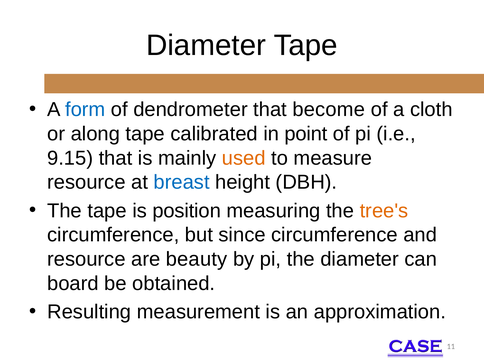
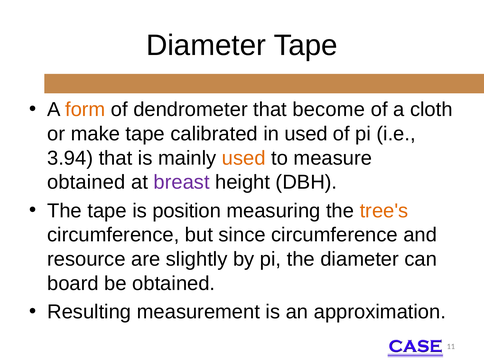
form colour: blue -> orange
along: along -> make
in point: point -> used
9.15: 9.15 -> 3.94
resource at (86, 182): resource -> obtained
breast colour: blue -> purple
beauty: beauty -> slightly
